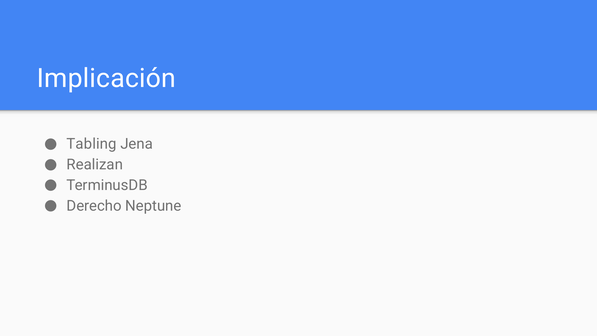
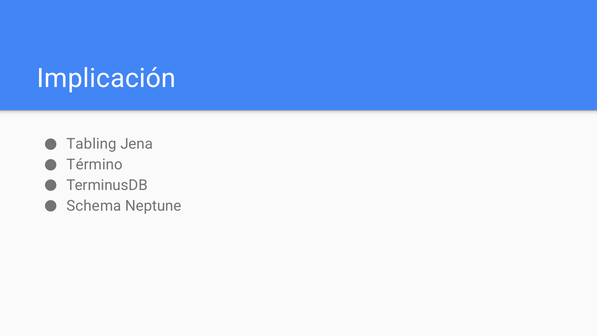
Realizan: Realizan -> Término
Derecho: Derecho -> Schema
